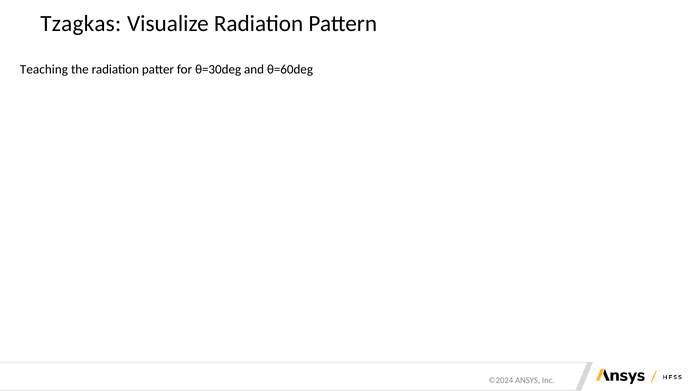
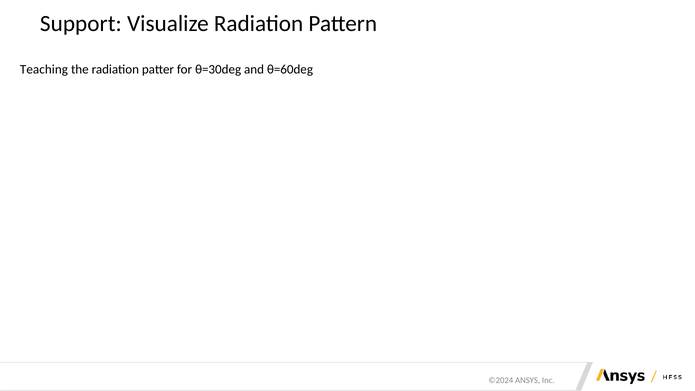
Tzagkas: Tzagkas -> Support
